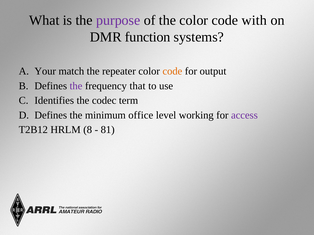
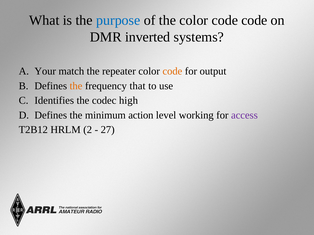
purpose colour: purple -> blue
code with: with -> code
function: function -> inverted
the at (76, 86) colour: purple -> orange
term: term -> high
office: office -> action
8: 8 -> 2
81: 81 -> 27
